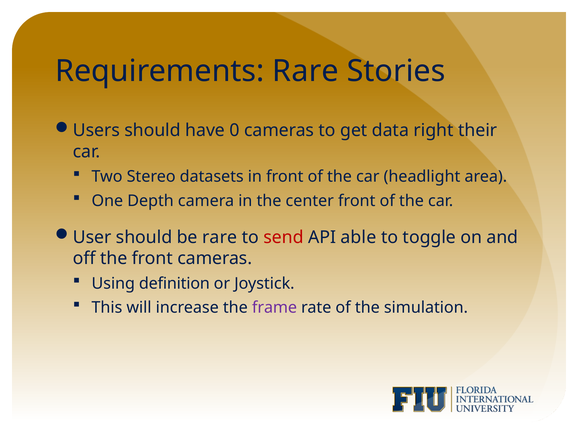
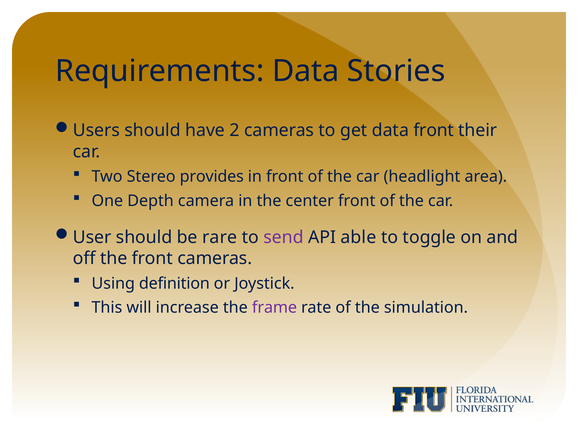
Requirements Rare: Rare -> Data
0: 0 -> 2
data right: right -> front
datasets: datasets -> provides
send colour: red -> purple
